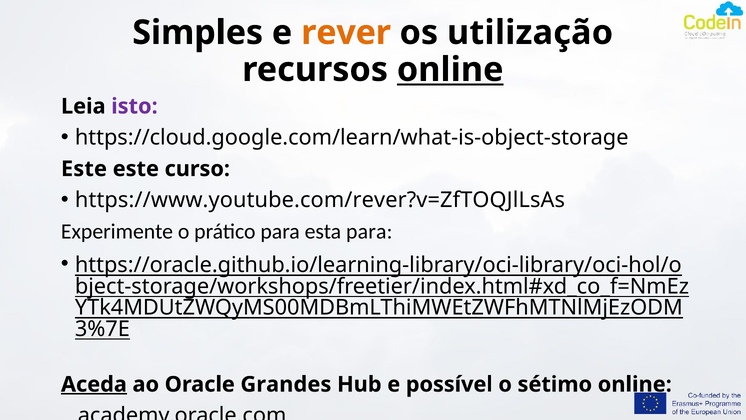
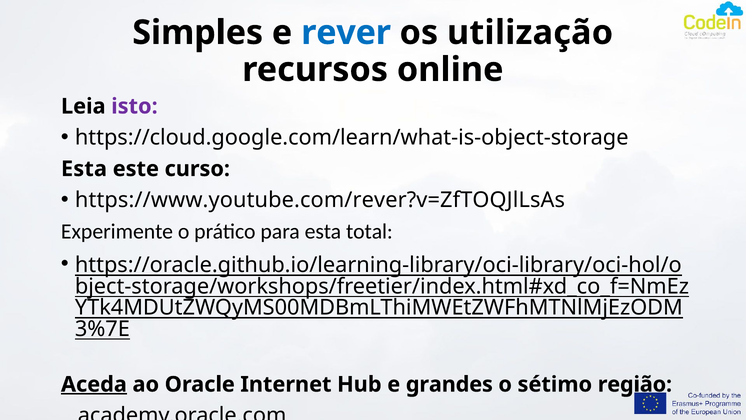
rever colour: orange -> blue
online at (450, 70) underline: present -> none
Este at (84, 169): Este -> Esta
esta para: para -> total
Grandes: Grandes -> Internet
possível: possível -> grandes
sétimo online: online -> região
